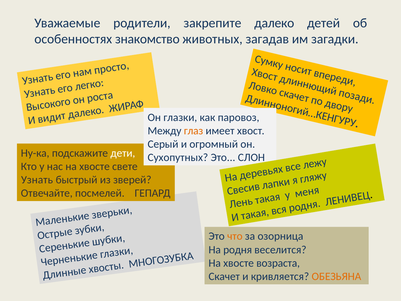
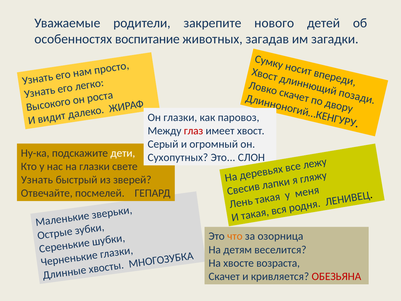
закрепите далеко: далеко -> нового
знакомство: знакомство -> воспитание
глаз colour: orange -> red
нас на хвосте: хвосте -> глазки
На родня: родня -> детям
ОБЕЗЬЯНА colour: orange -> red
